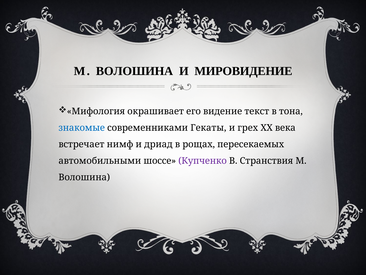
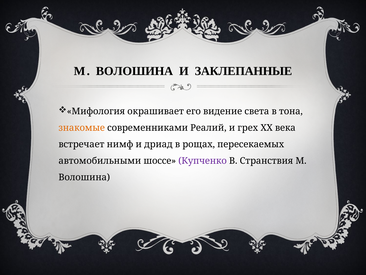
МИРОВИДЕНИЕ: МИРОВИДЕНИЕ -> ЗАКЛЕПАННЫЕ
текст: текст -> света
знакомые colour: blue -> orange
Гекаты: Гекаты -> Реалий
